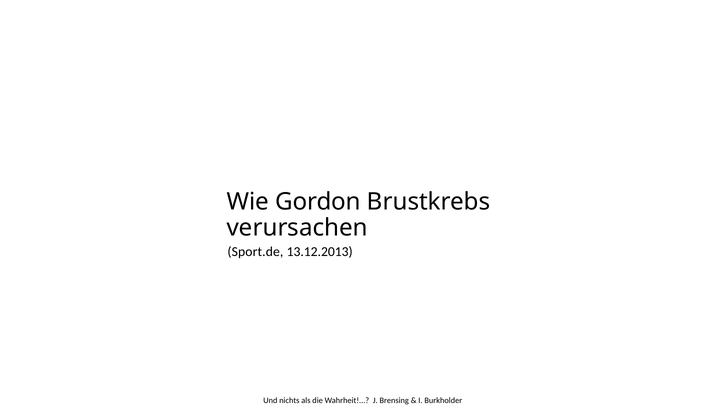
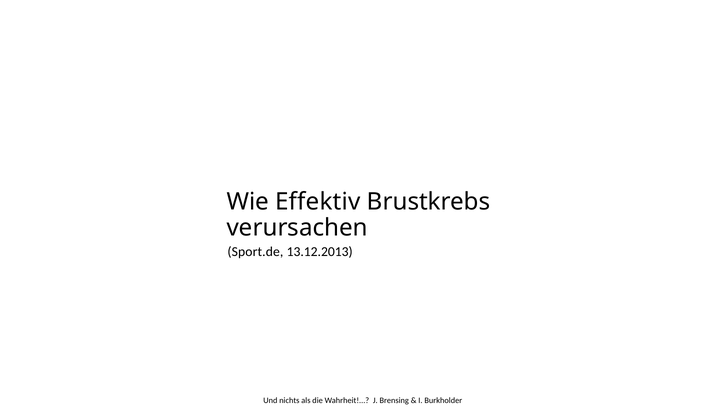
Gordon: Gordon -> Effektiv
